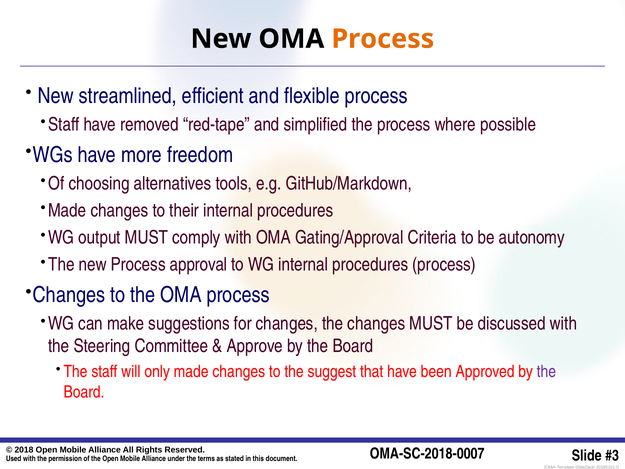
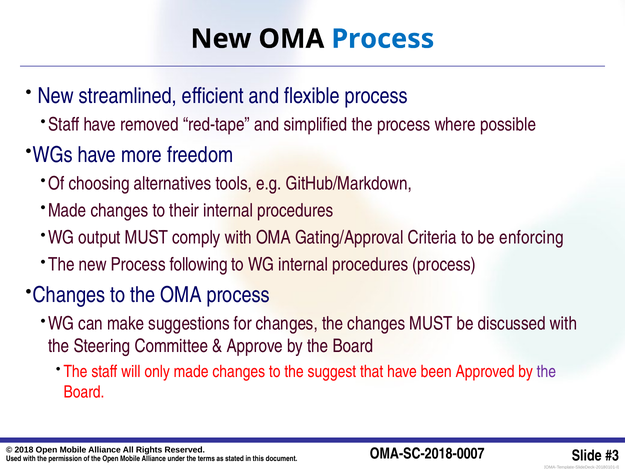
Process at (383, 39) colour: orange -> blue
autonomy: autonomy -> enforcing
approval: approval -> following
